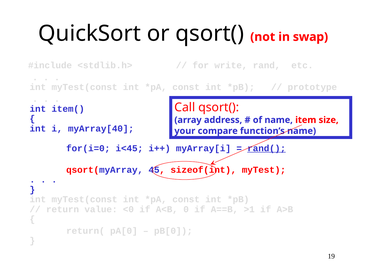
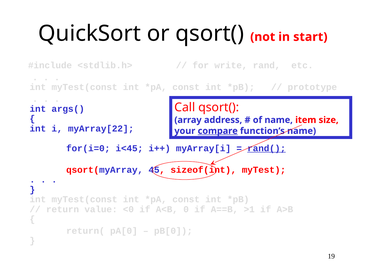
swap: swap -> start
item(: item( -> args(
myArray[40: myArray[40 -> myArray[22
compare underline: none -> present
